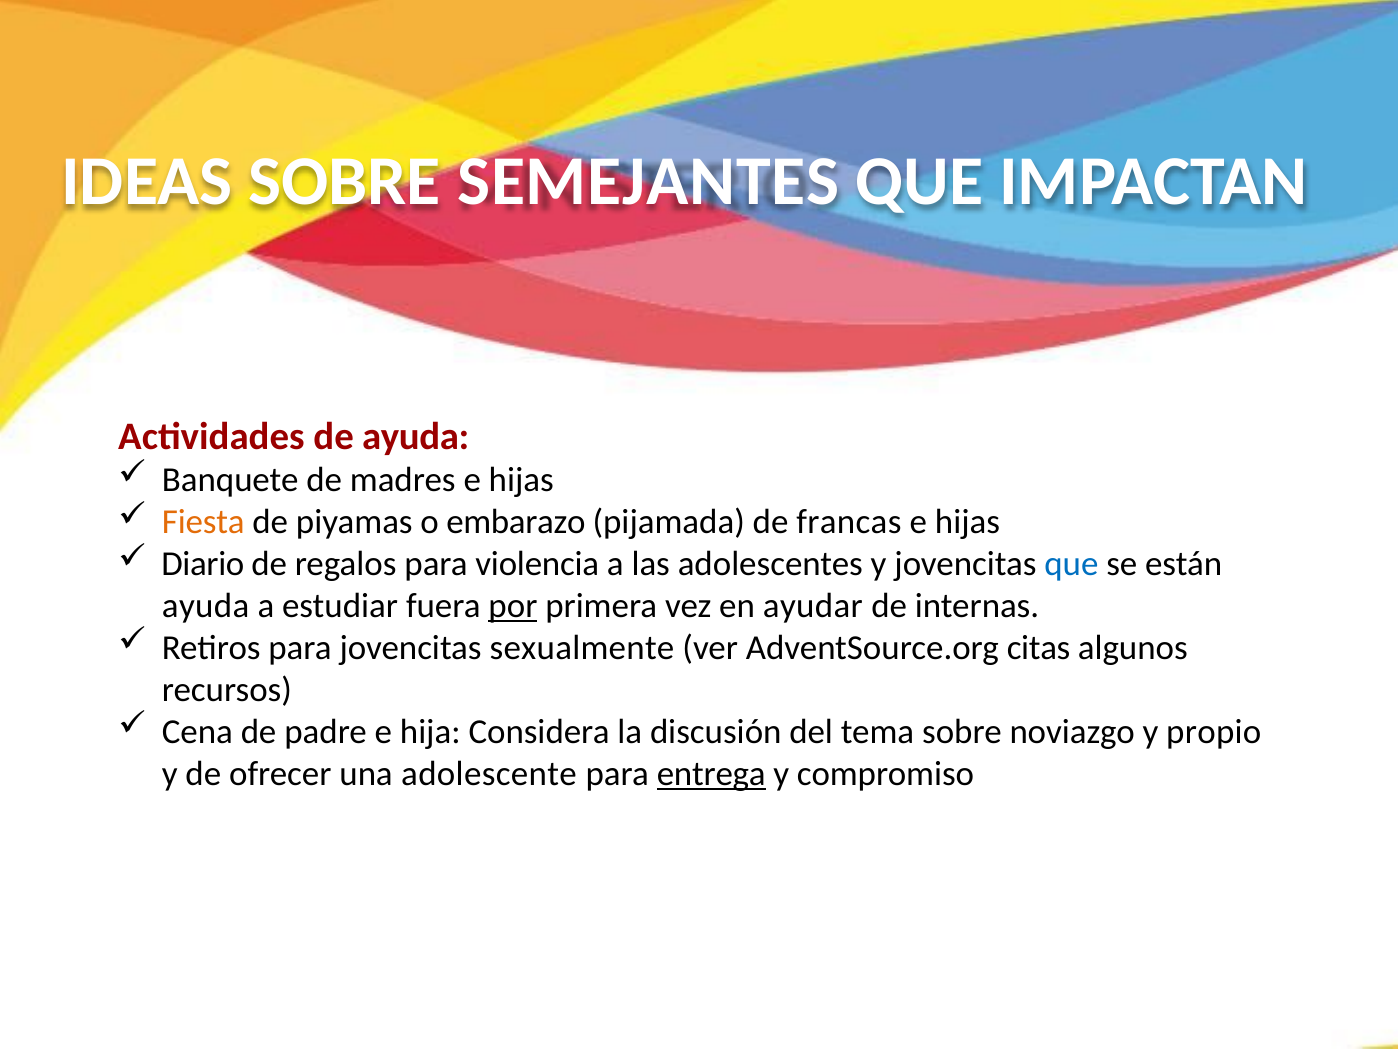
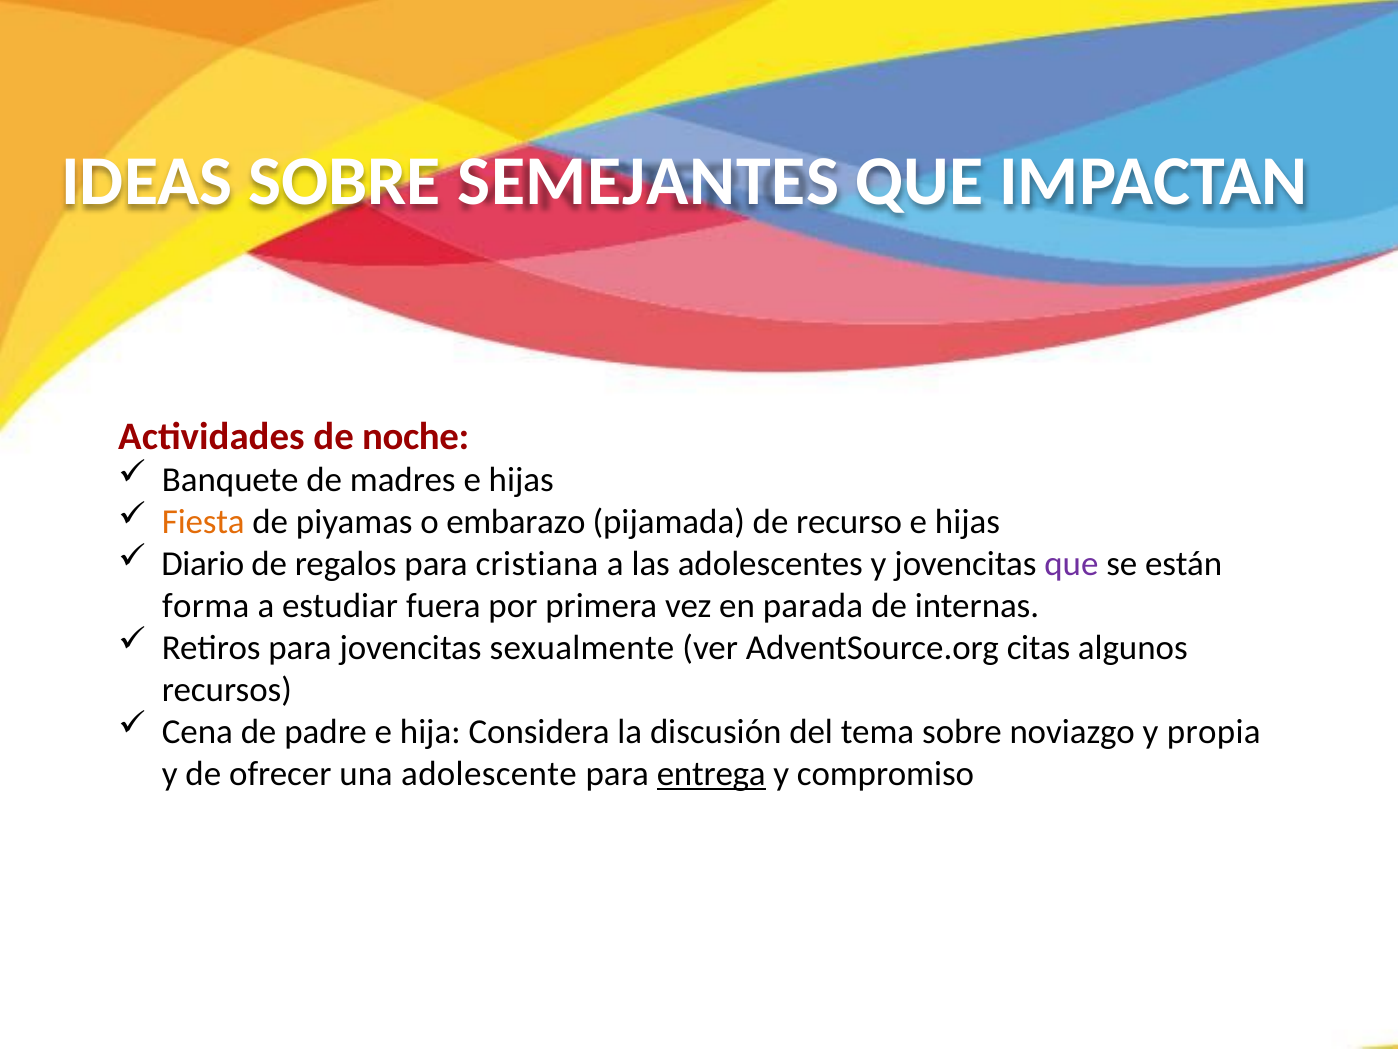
de ayuda: ayuda -> noche
francas: francas -> recurso
violencia: violencia -> cristiana
que at (1071, 564) colour: blue -> purple
ayuda at (206, 606): ayuda -> forma
por underline: present -> none
ayudar: ayudar -> parada
propio: propio -> propia
